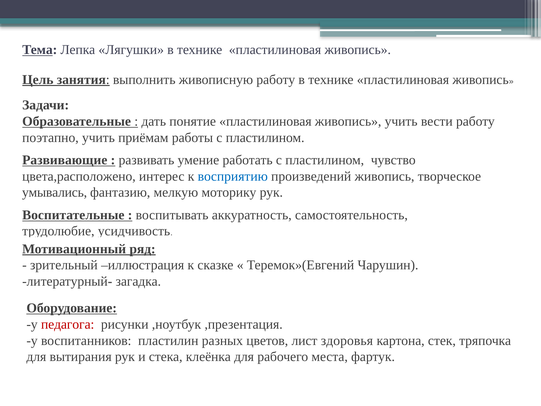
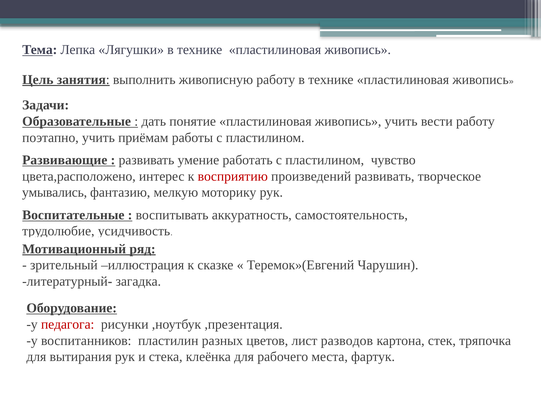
восприятию colour: blue -> red
произведений живопись: живопись -> развивать
здоровья: здоровья -> разводов
